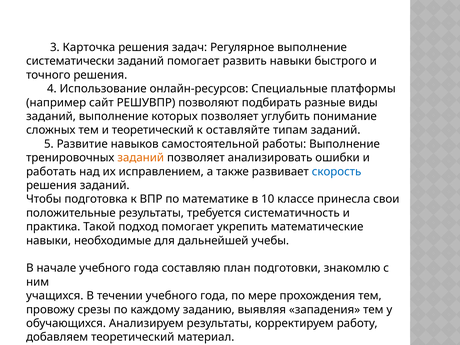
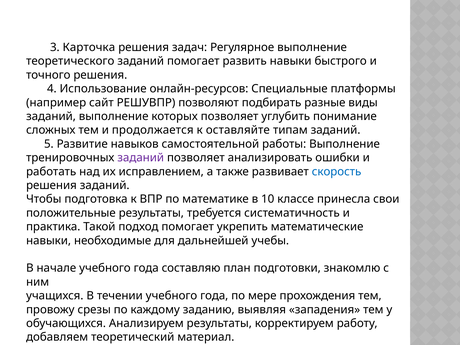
систематически: систематически -> теоретического
и теоретический: теоретический -> продолжается
заданий at (141, 158) colour: orange -> purple
